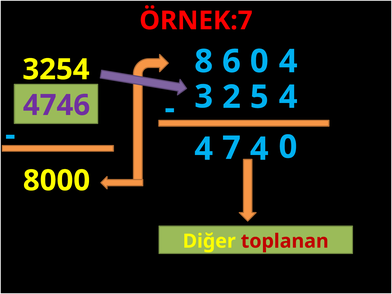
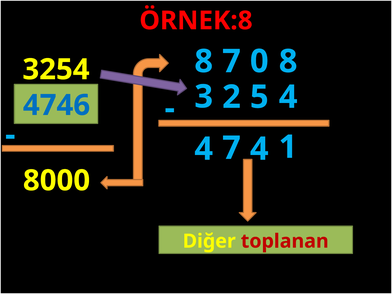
ÖRNEK:7: ÖRNEK:7 -> ÖRNEK:8
8 6: 6 -> 7
0 4: 4 -> 8
4746 colour: purple -> blue
0 at (288, 147): 0 -> 1
